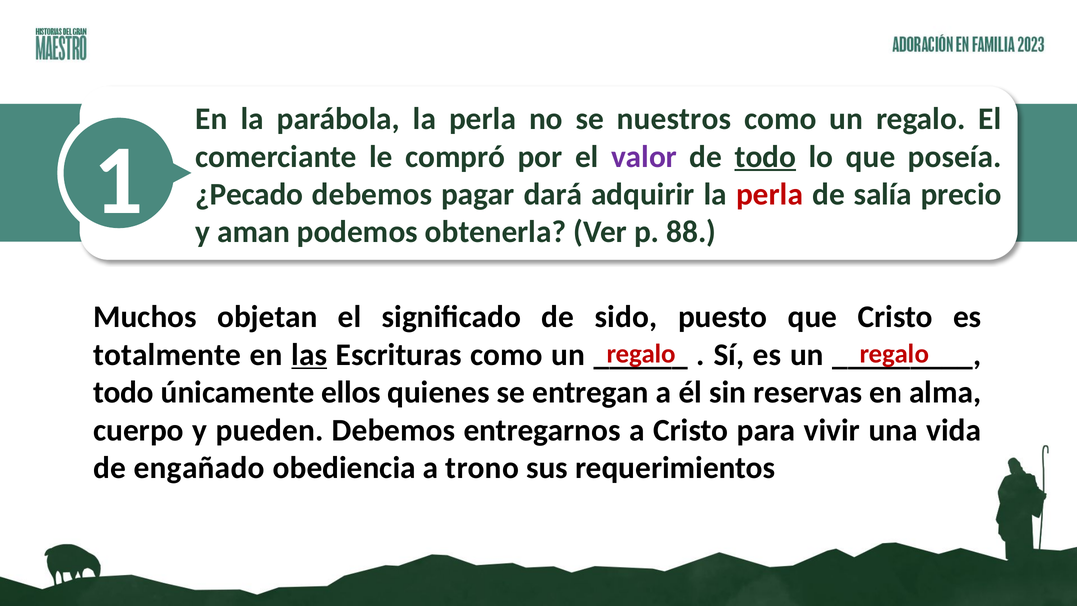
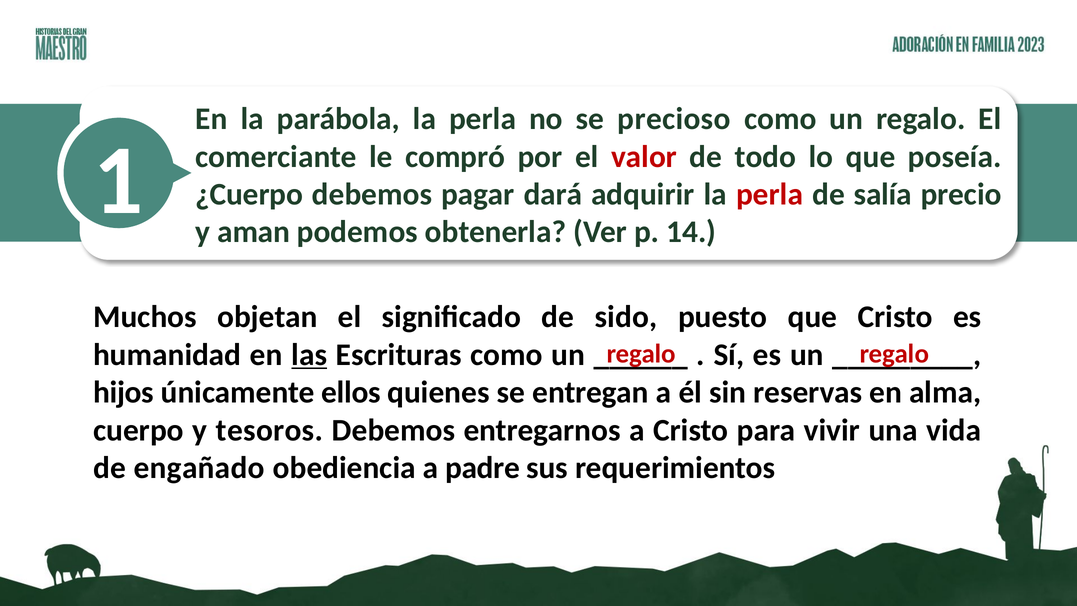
nuestros: nuestros -> precioso
valor colour: purple -> red
todo at (765, 157) underline: present -> none
¿Pecado: ¿Pecado -> ¿Cuerpo
88: 88 -> 14
totalmente: totalmente -> humanidad
todo at (123, 392): todo -> hijos
pueden: pueden -> tesoros
trono: trono -> padre
